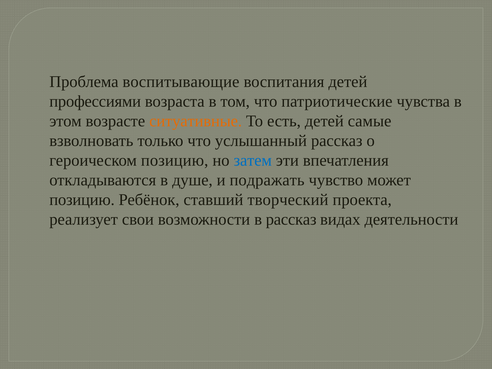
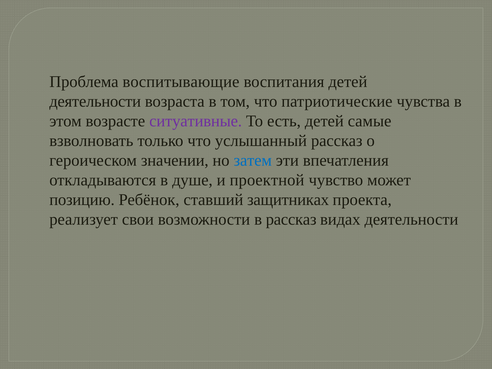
профессиями at (95, 101): профессиями -> деятельности
ситуативные colour: orange -> purple
героическом позицию: позицию -> значении
подражать: подражать -> проектной
творческий: творческий -> защитниках
